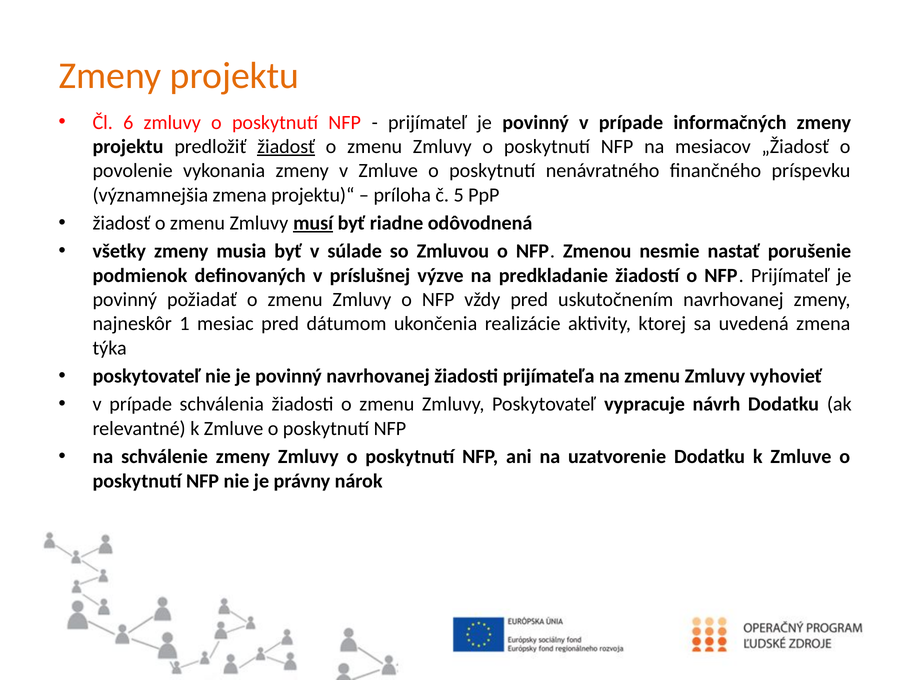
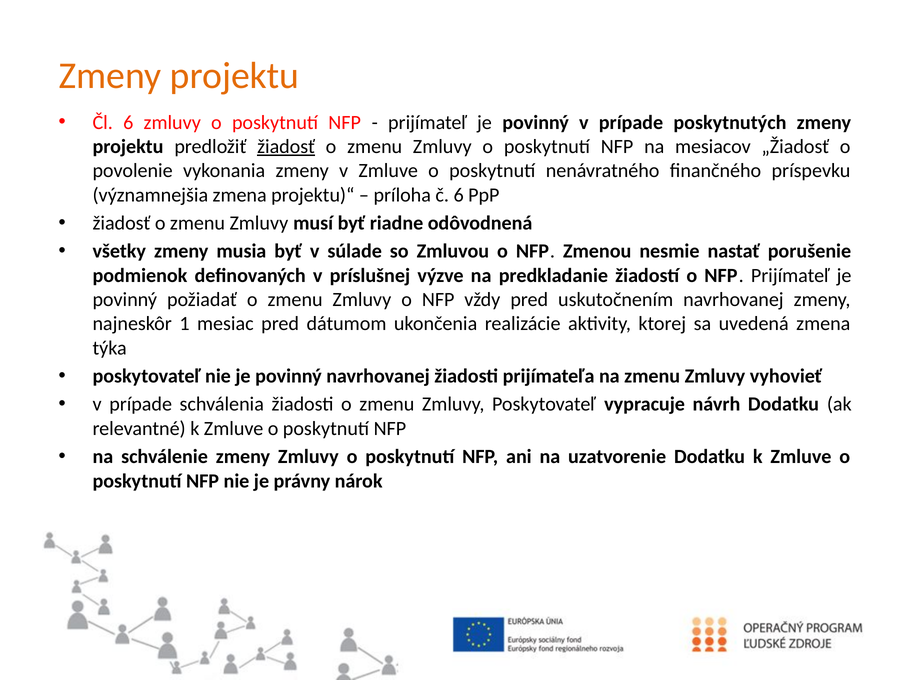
informačných: informačných -> poskytnutých
č 5: 5 -> 6
musí underline: present -> none
